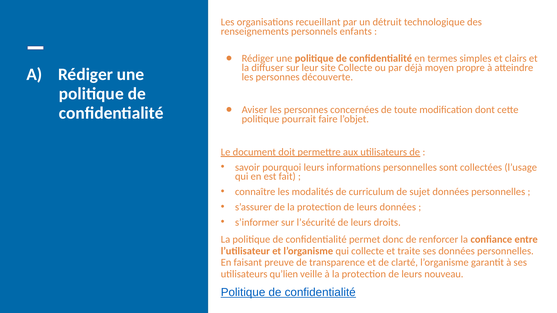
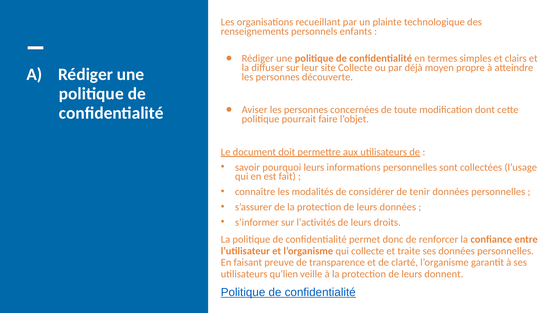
détruit: détruit -> plainte
curriculum: curriculum -> considérer
sujet: sujet -> tenir
l’sécurité: l’sécurité -> l’activités
nouveau: nouveau -> donnent
